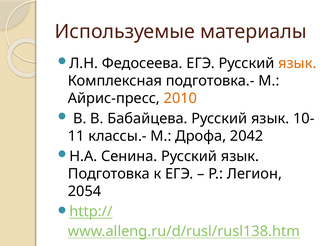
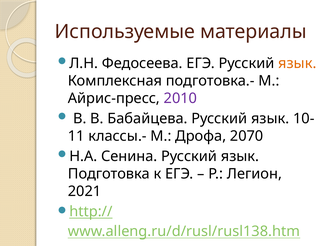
2010 colour: orange -> purple
2042: 2042 -> 2070
2054: 2054 -> 2021
